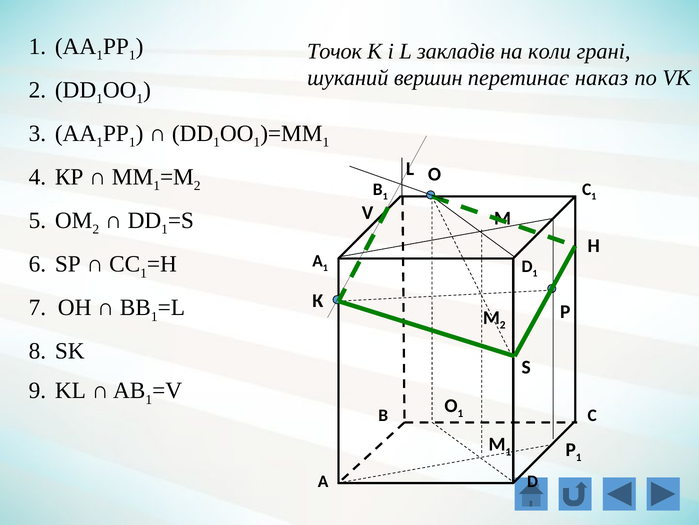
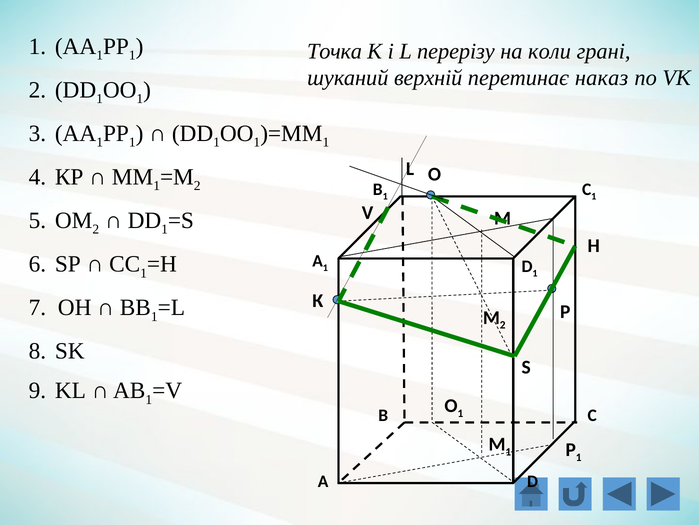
Точок: Точок -> Точка
закладів: закладів -> перерізу
вершин: вершин -> верхній
